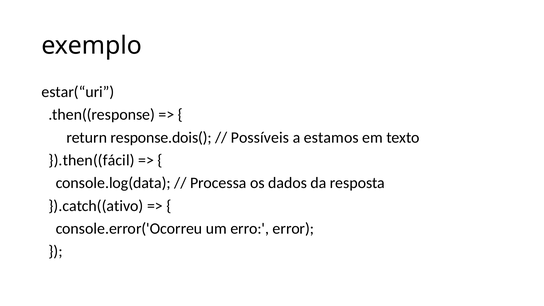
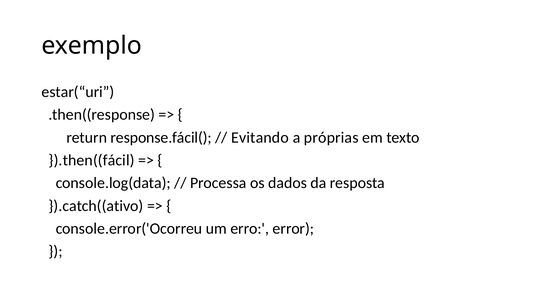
response.dois(: response.dois( -> response.fácil(
Possíveis: Possíveis -> Evitando
estamos: estamos -> próprias
